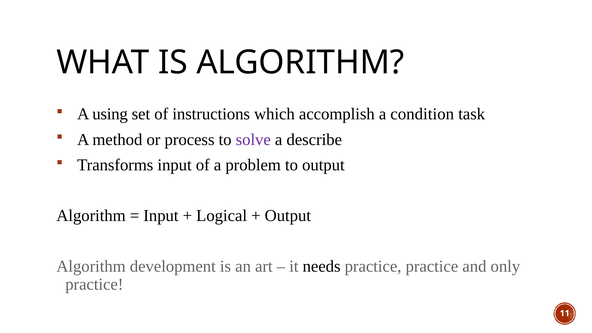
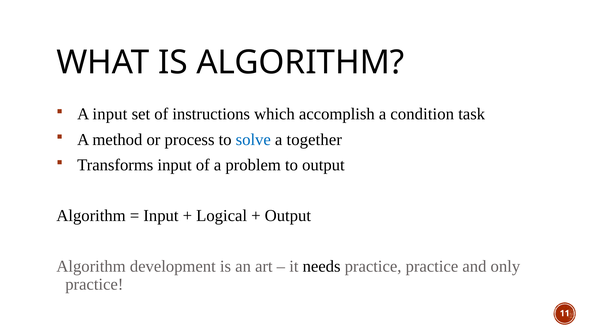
A using: using -> input
solve colour: purple -> blue
describe: describe -> together
